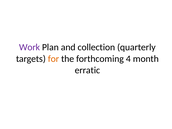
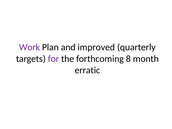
collection: collection -> improved
for colour: orange -> purple
4: 4 -> 8
